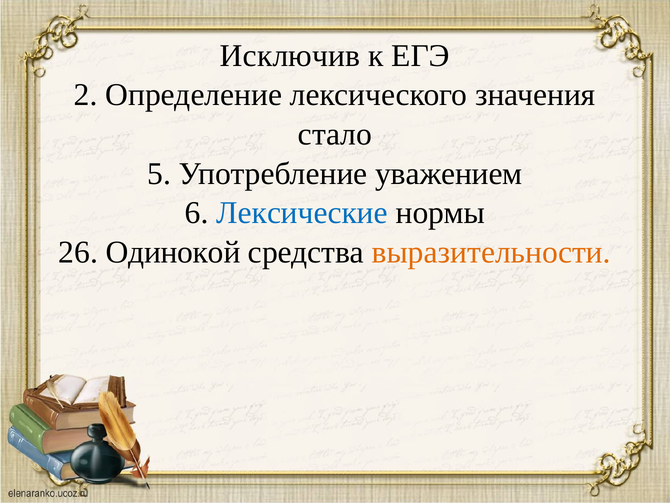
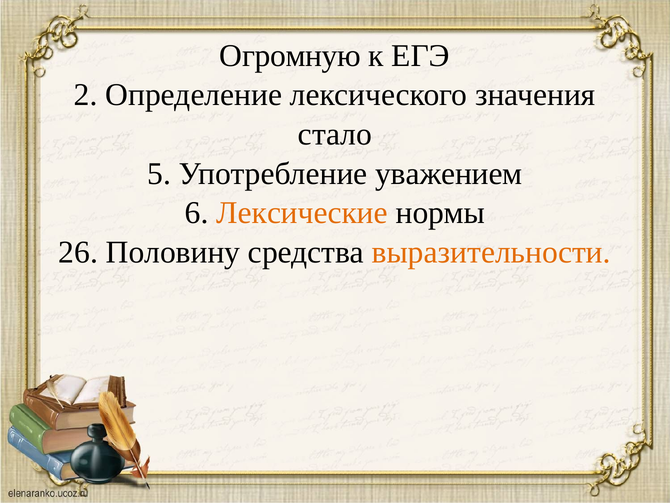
Исключив: Исключив -> Огромную
Лексические colour: blue -> orange
Одинокой: Одинокой -> Половину
